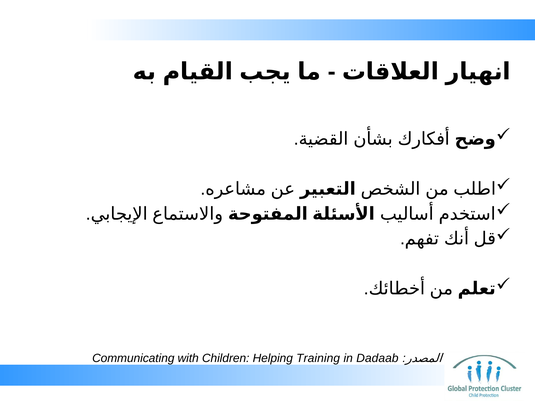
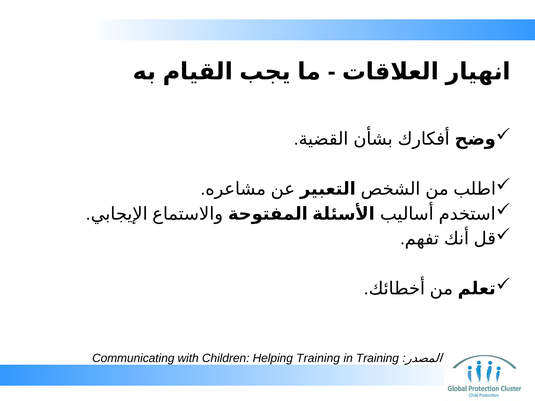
in Dadaab: Dadaab -> Training
